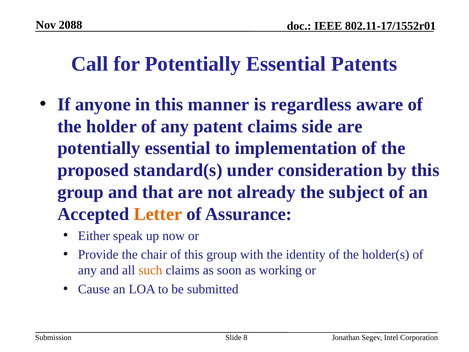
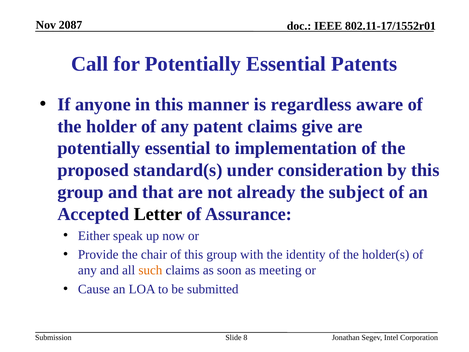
2088: 2088 -> 2087
side: side -> give
Letter colour: orange -> black
working: working -> meeting
